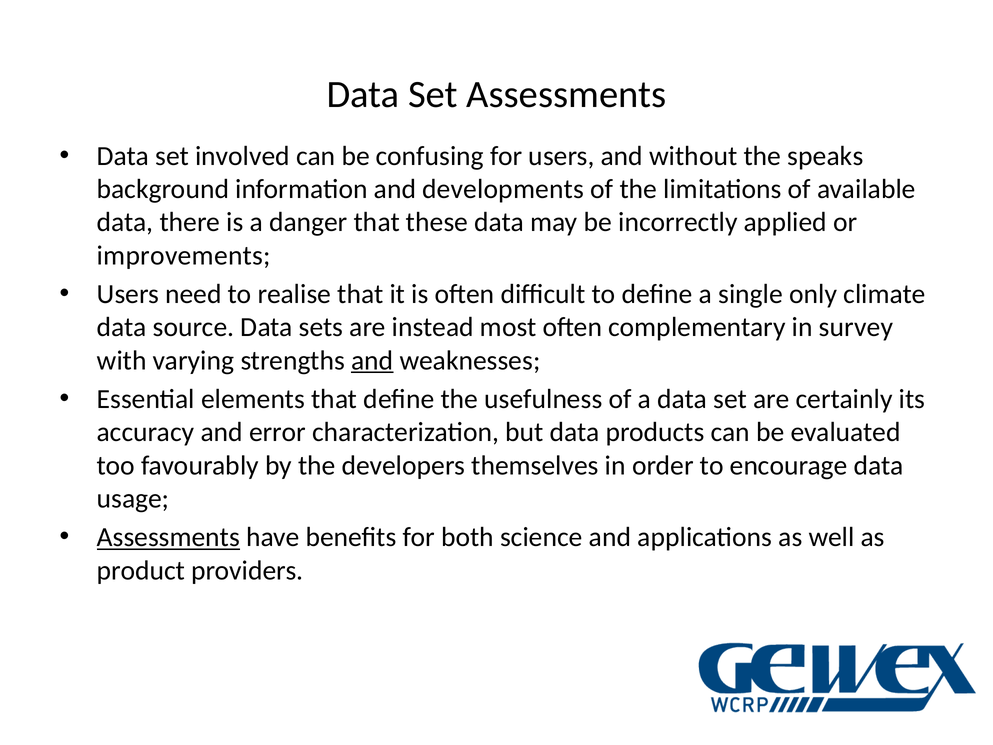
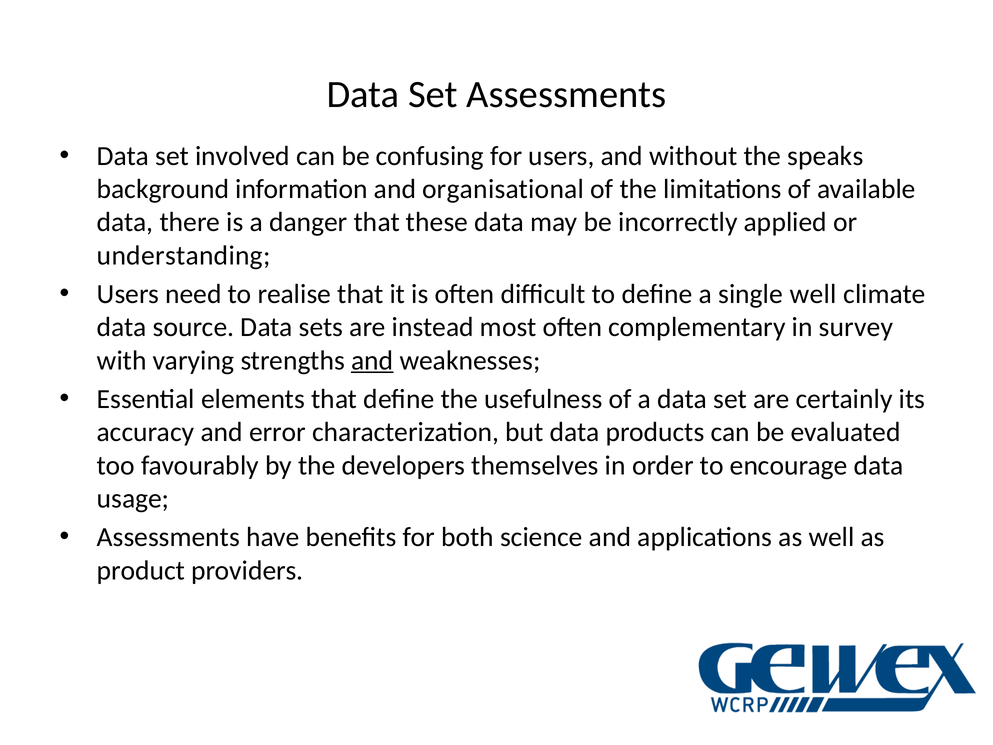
developments: developments -> organisational
improvements: improvements -> understanding
single only: only -> well
Assessments at (168, 537) underline: present -> none
